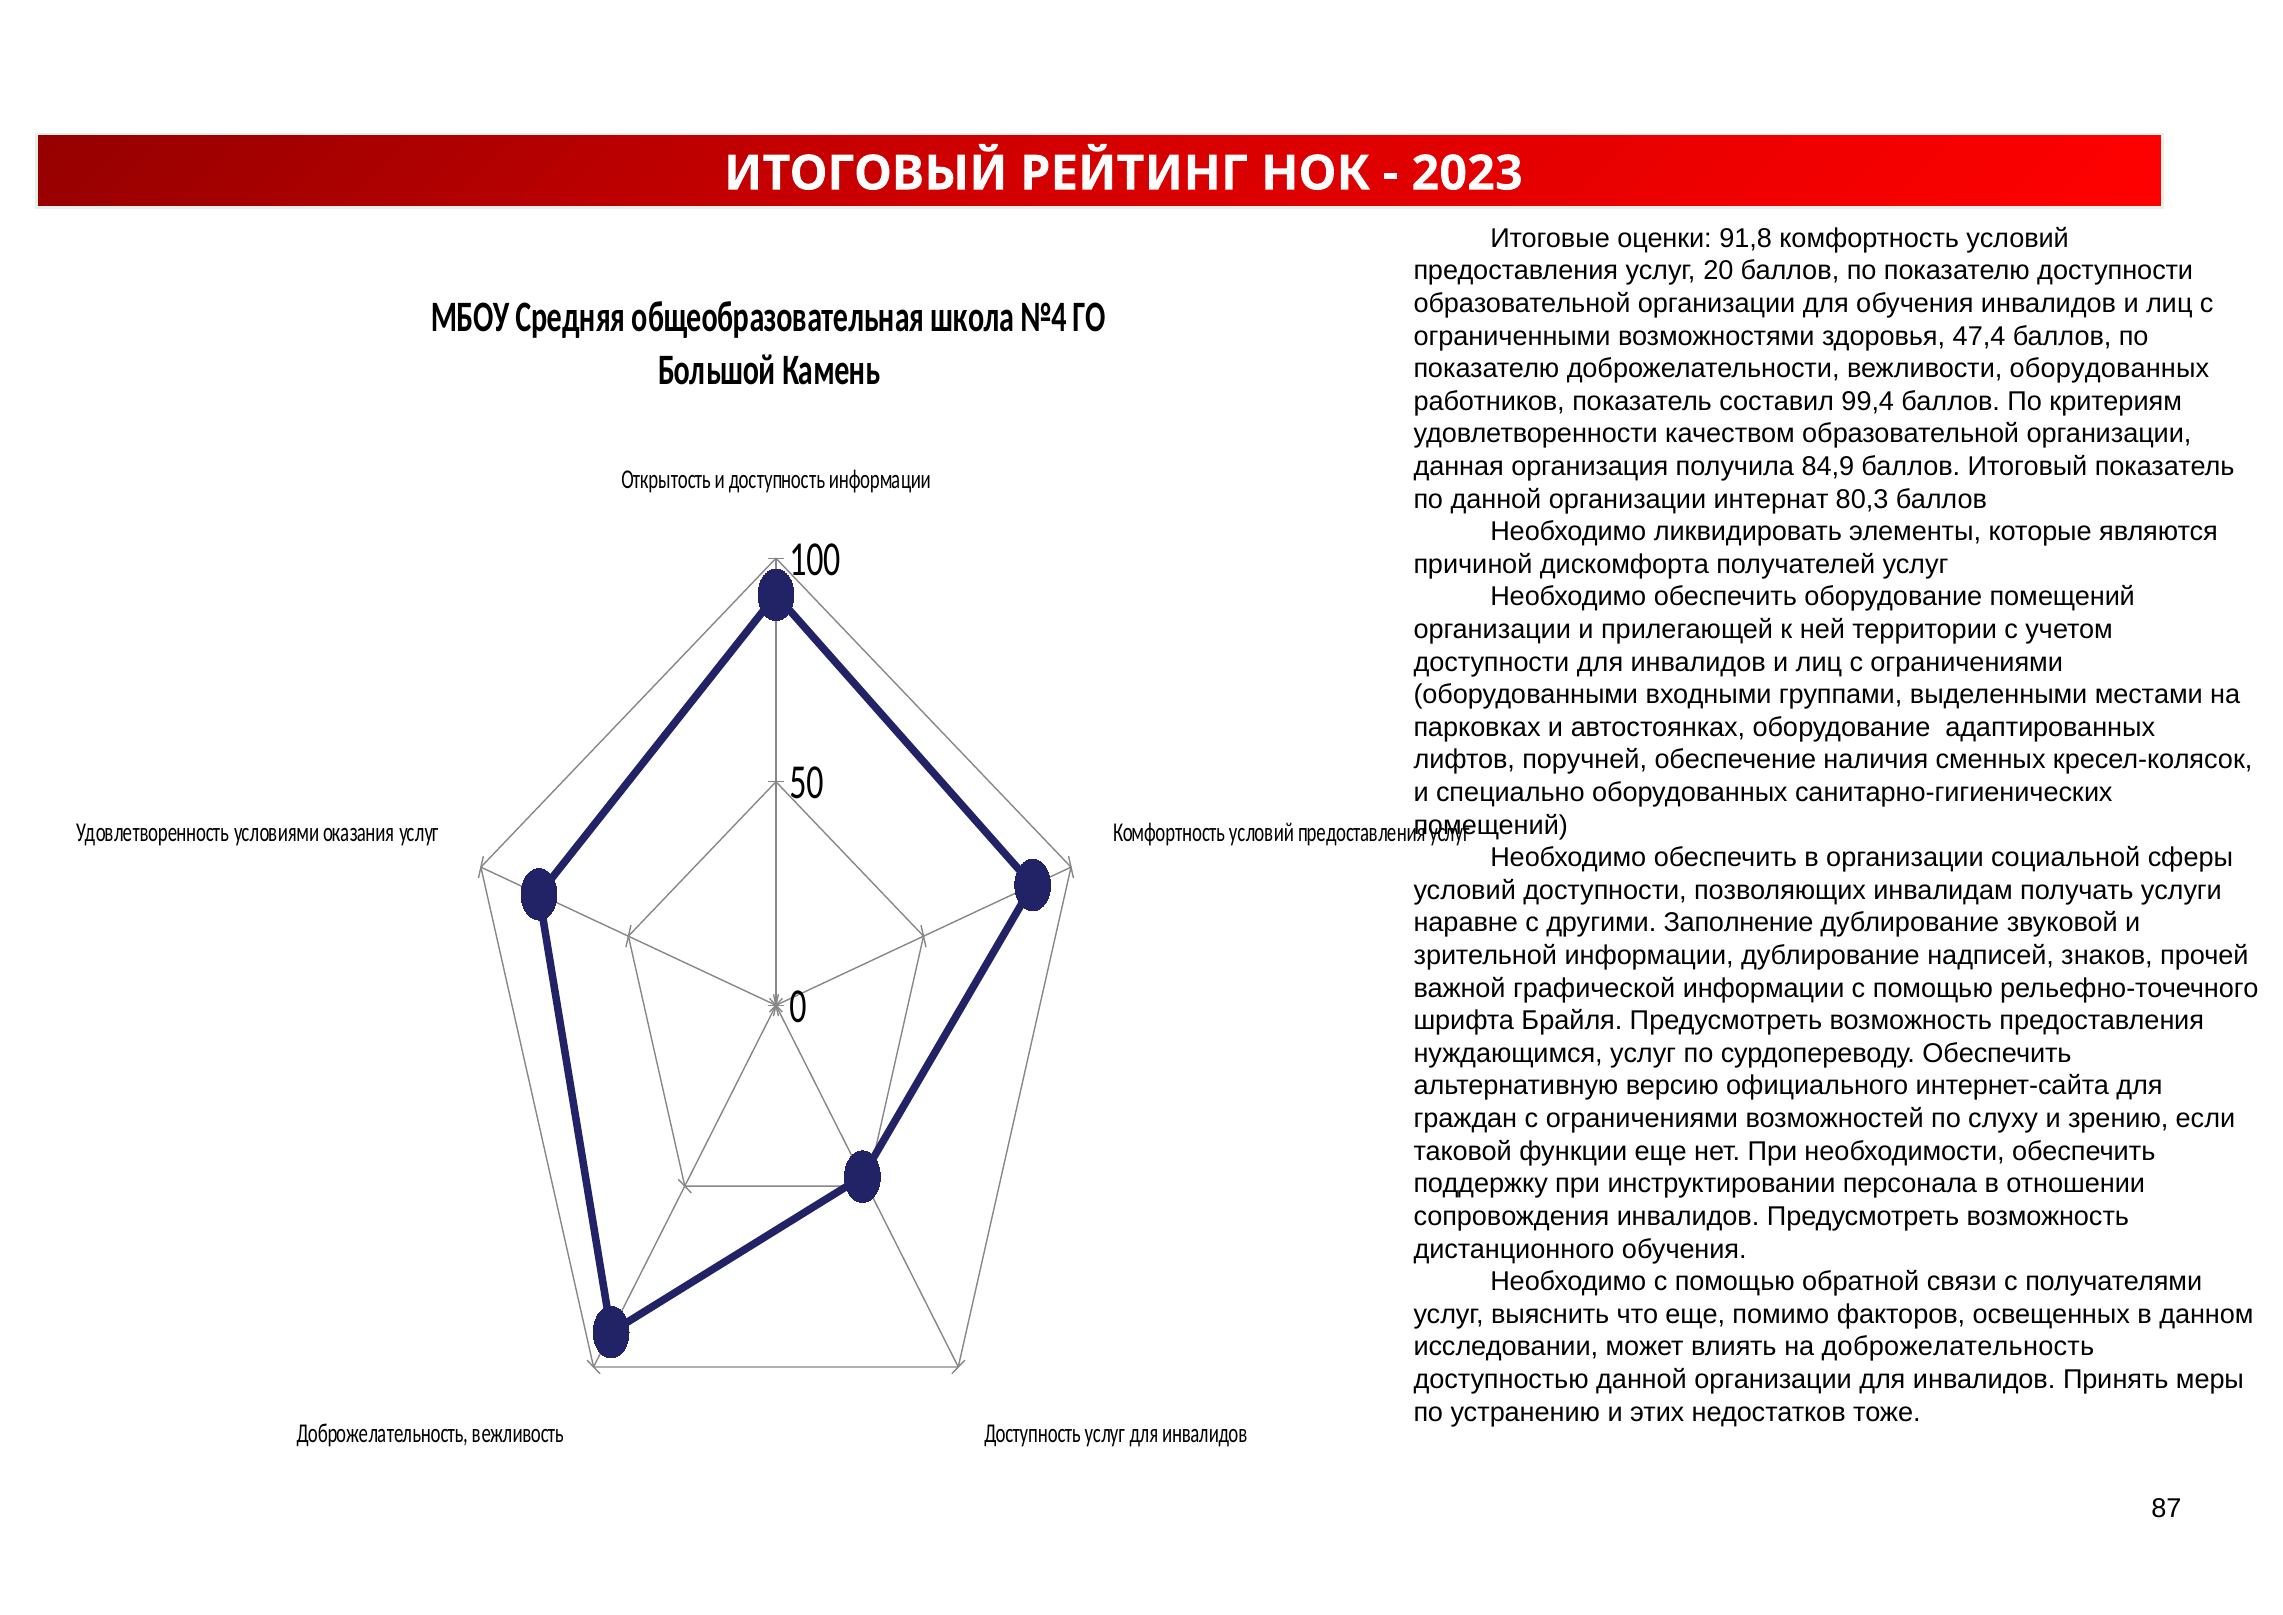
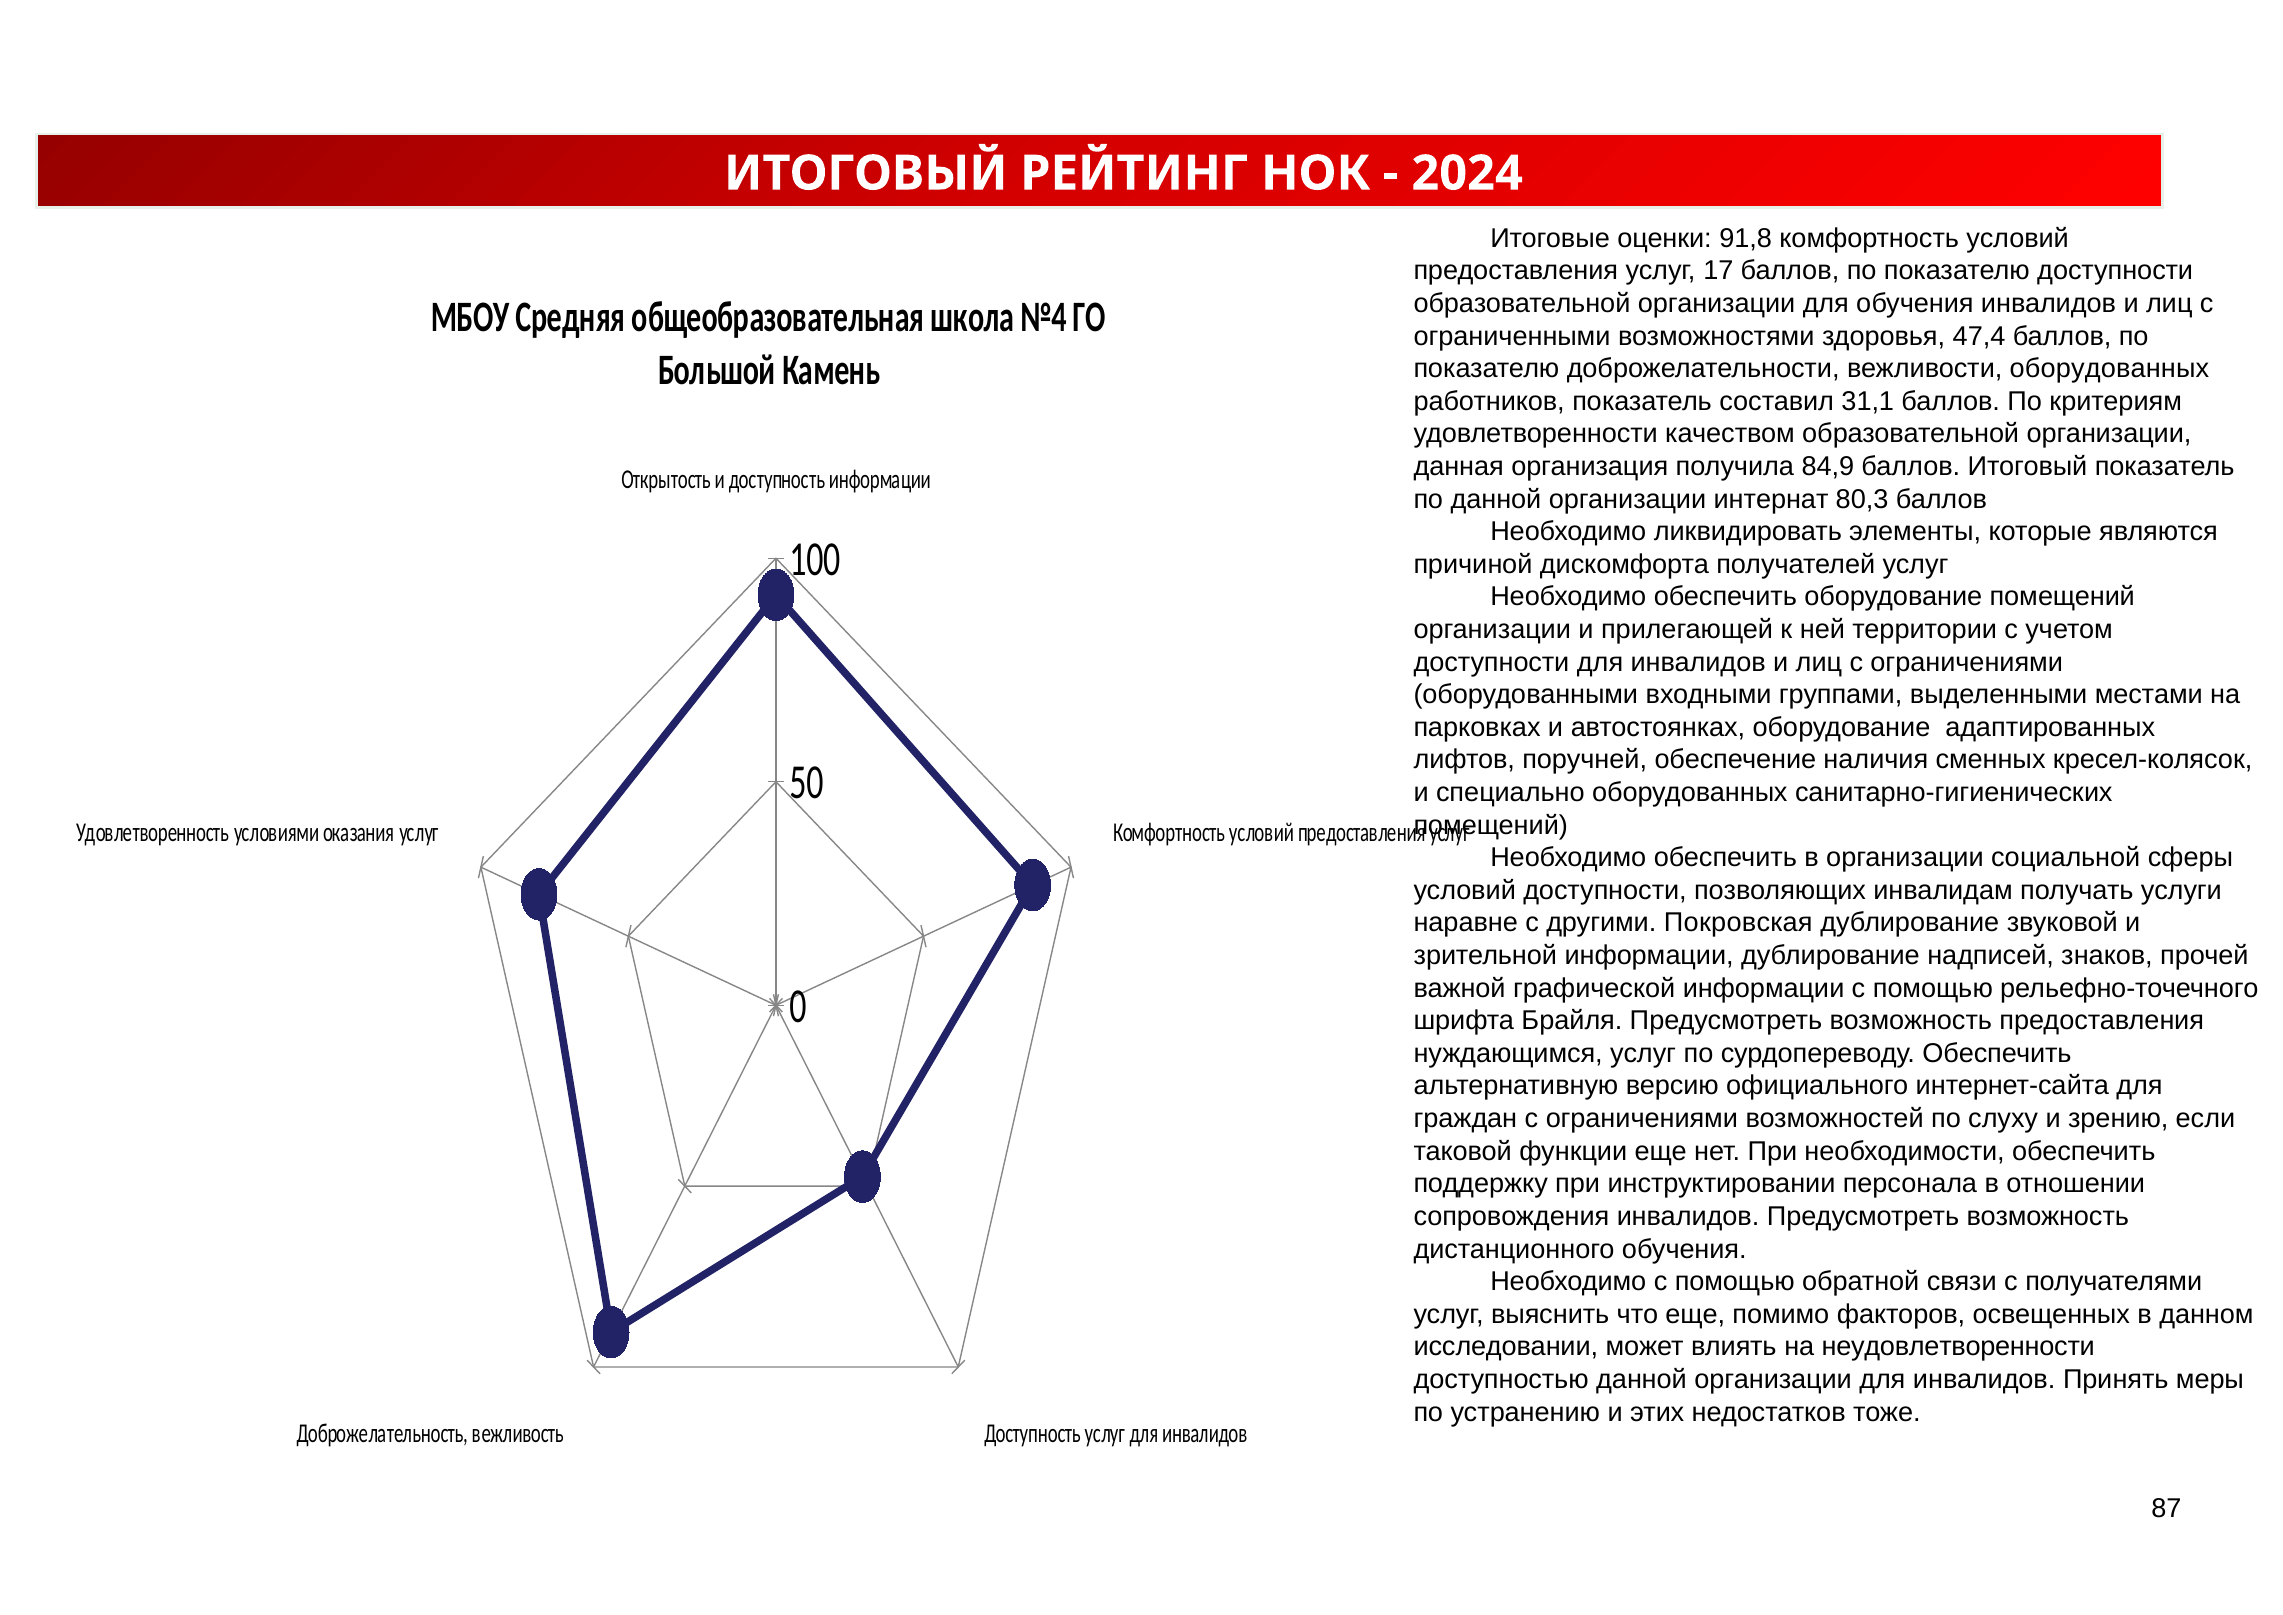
2023: 2023 -> 2024
20: 20 -> 17
99,4: 99,4 -> 31,1
Заполнение: Заполнение -> Покровская
на доброжелательность: доброжелательность -> неудовлетворенности
